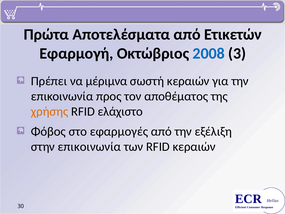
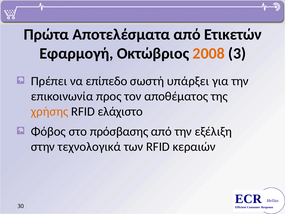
2008 colour: blue -> orange
μέριμνα: μέριμνα -> επίπεδο
σωστή κεραιών: κεραιών -> υπάρξει
εφαρμογές: εφαρμογές -> πρόσβασης
στην επικοινωνία: επικοινωνία -> τεχνολογικά
